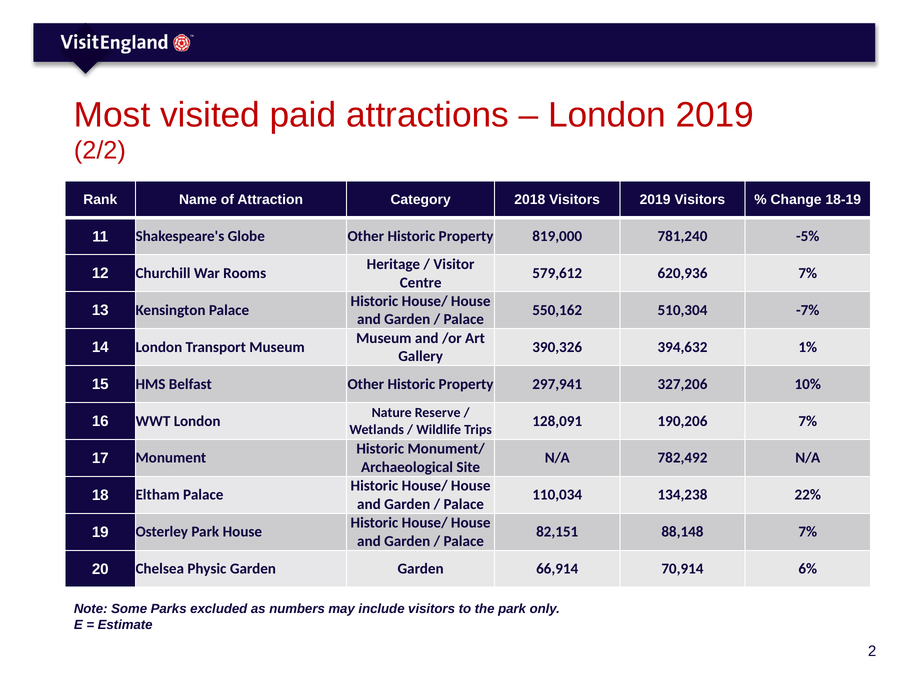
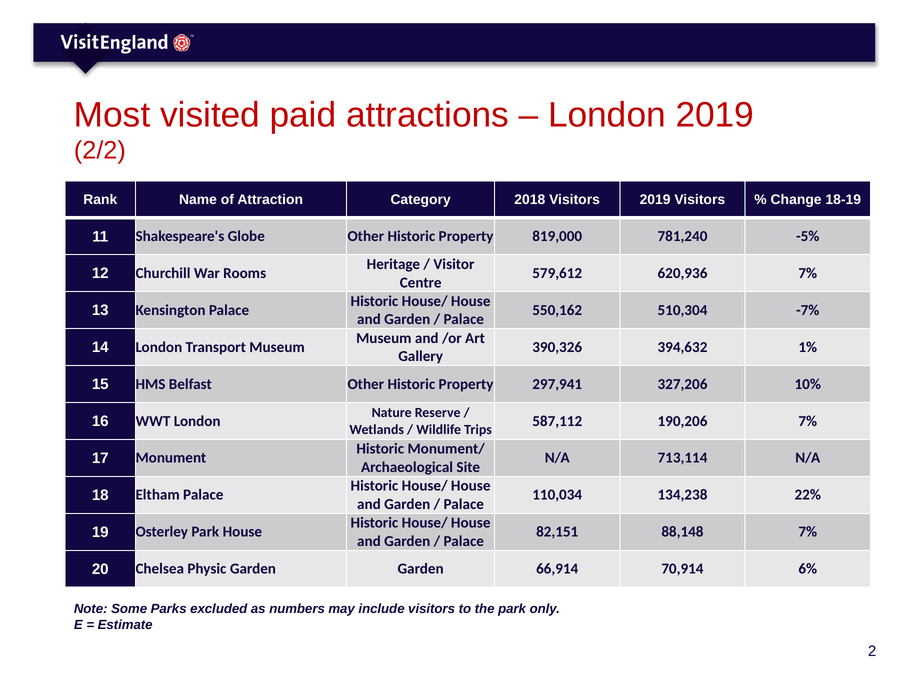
128,091: 128,091 -> 587,112
782,492: 782,492 -> 713,114
